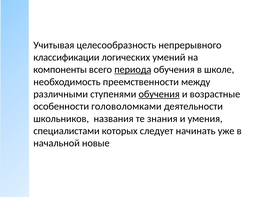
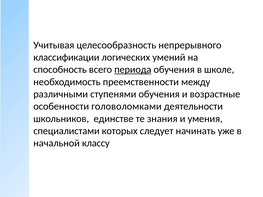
компоненты: компоненты -> способность
обучения at (159, 94) underline: present -> none
названия: названия -> единстве
новые: новые -> классу
